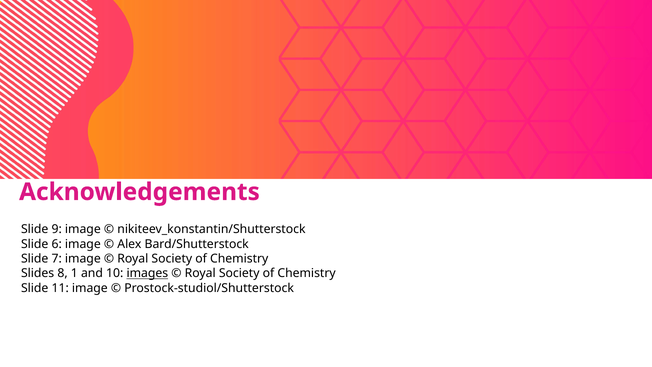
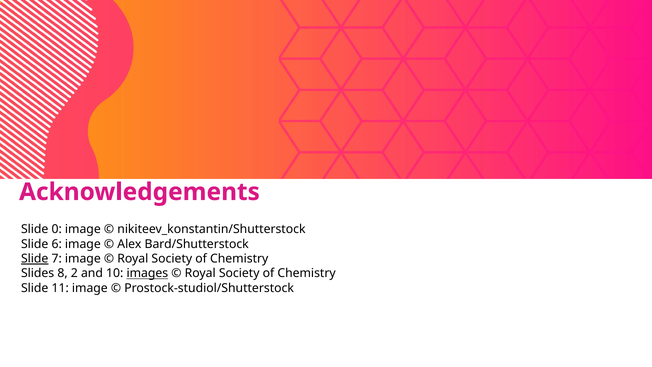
9: 9 -> 0
Slide at (35, 259) underline: none -> present
1: 1 -> 2
